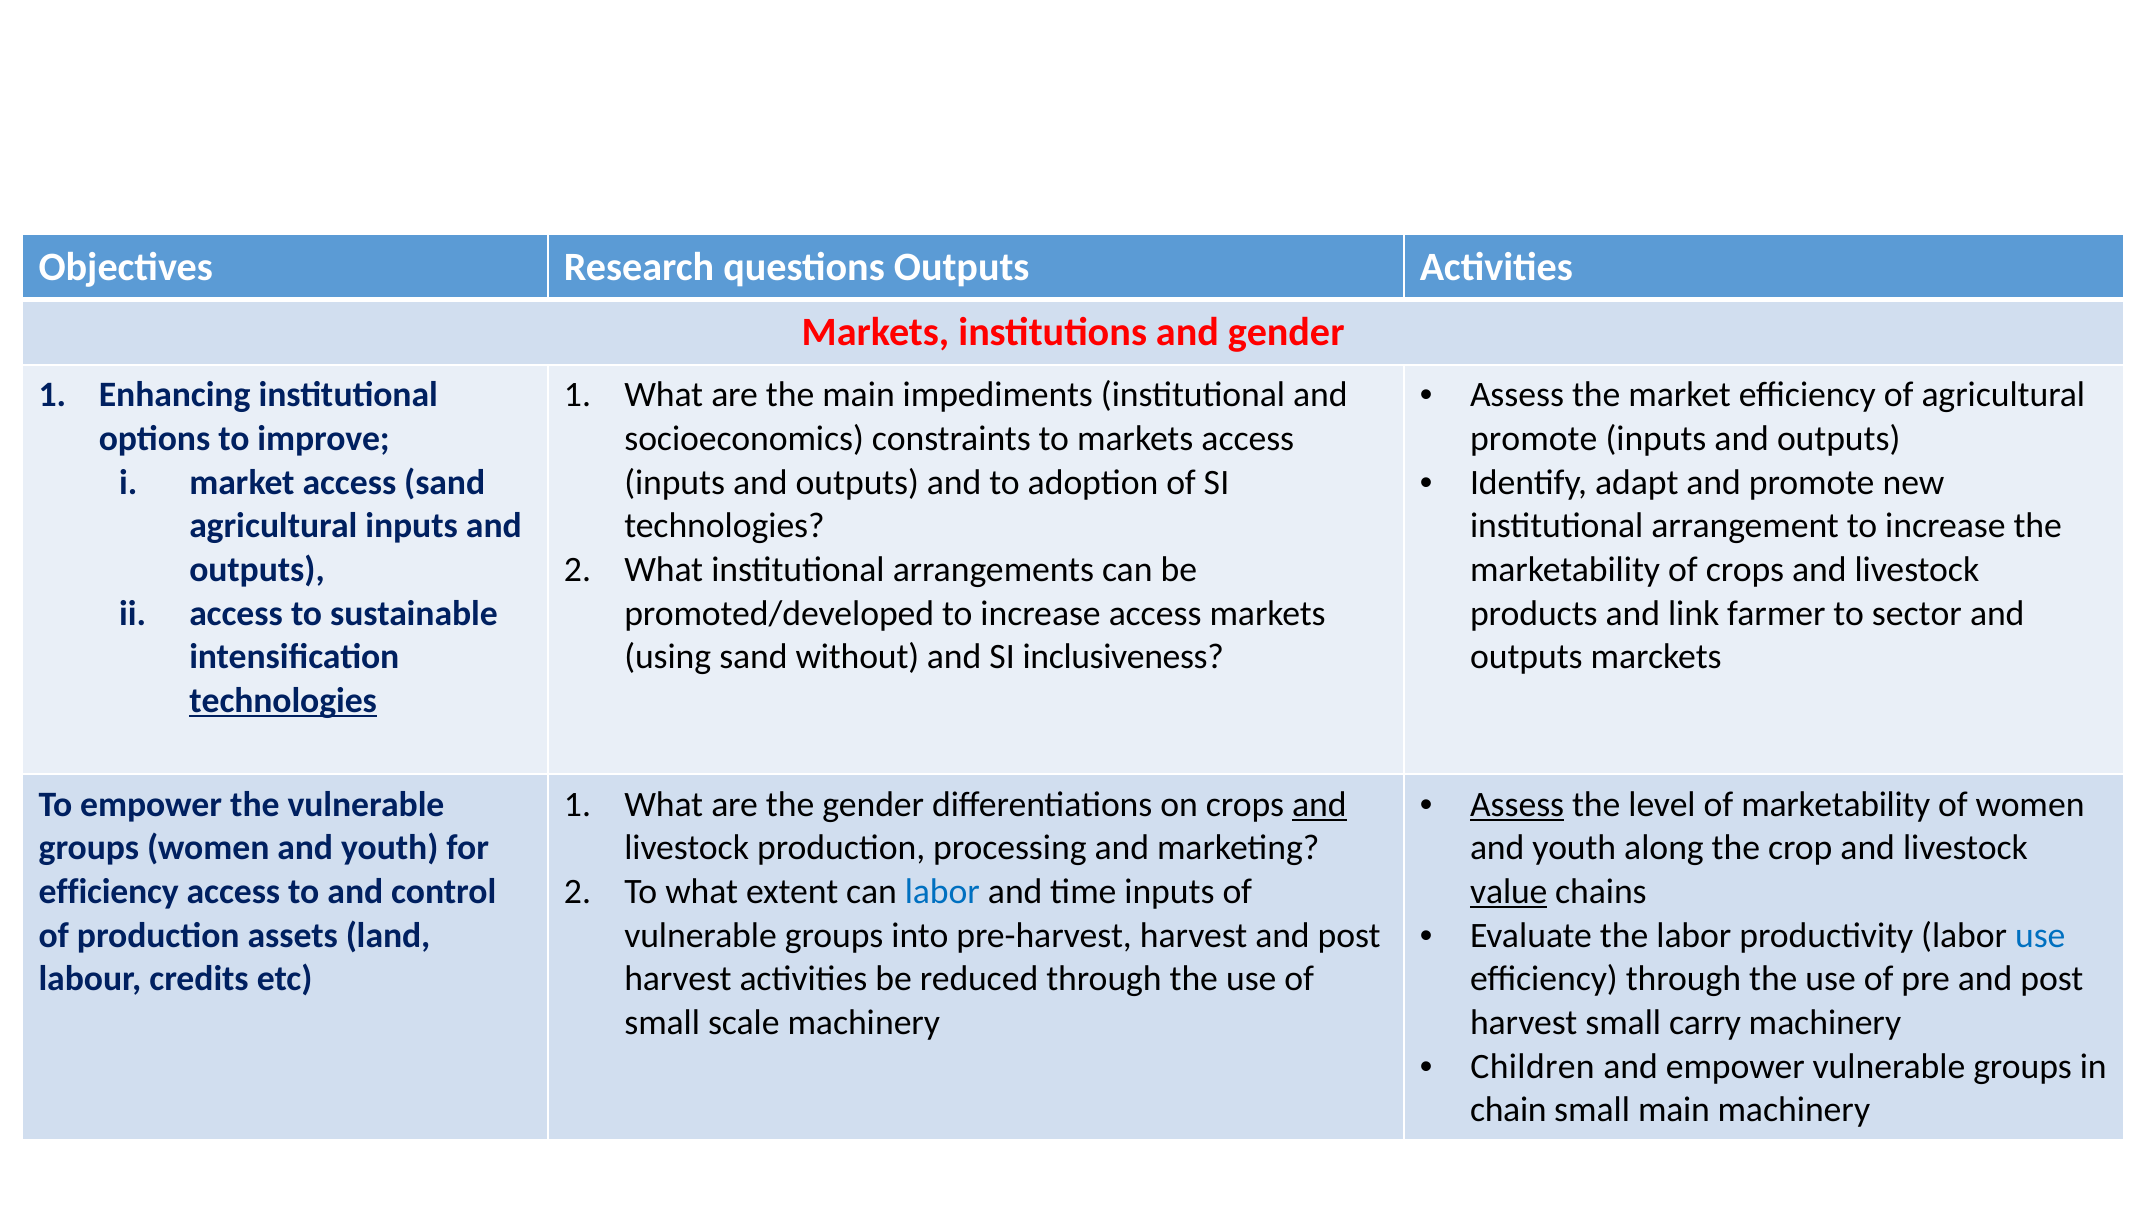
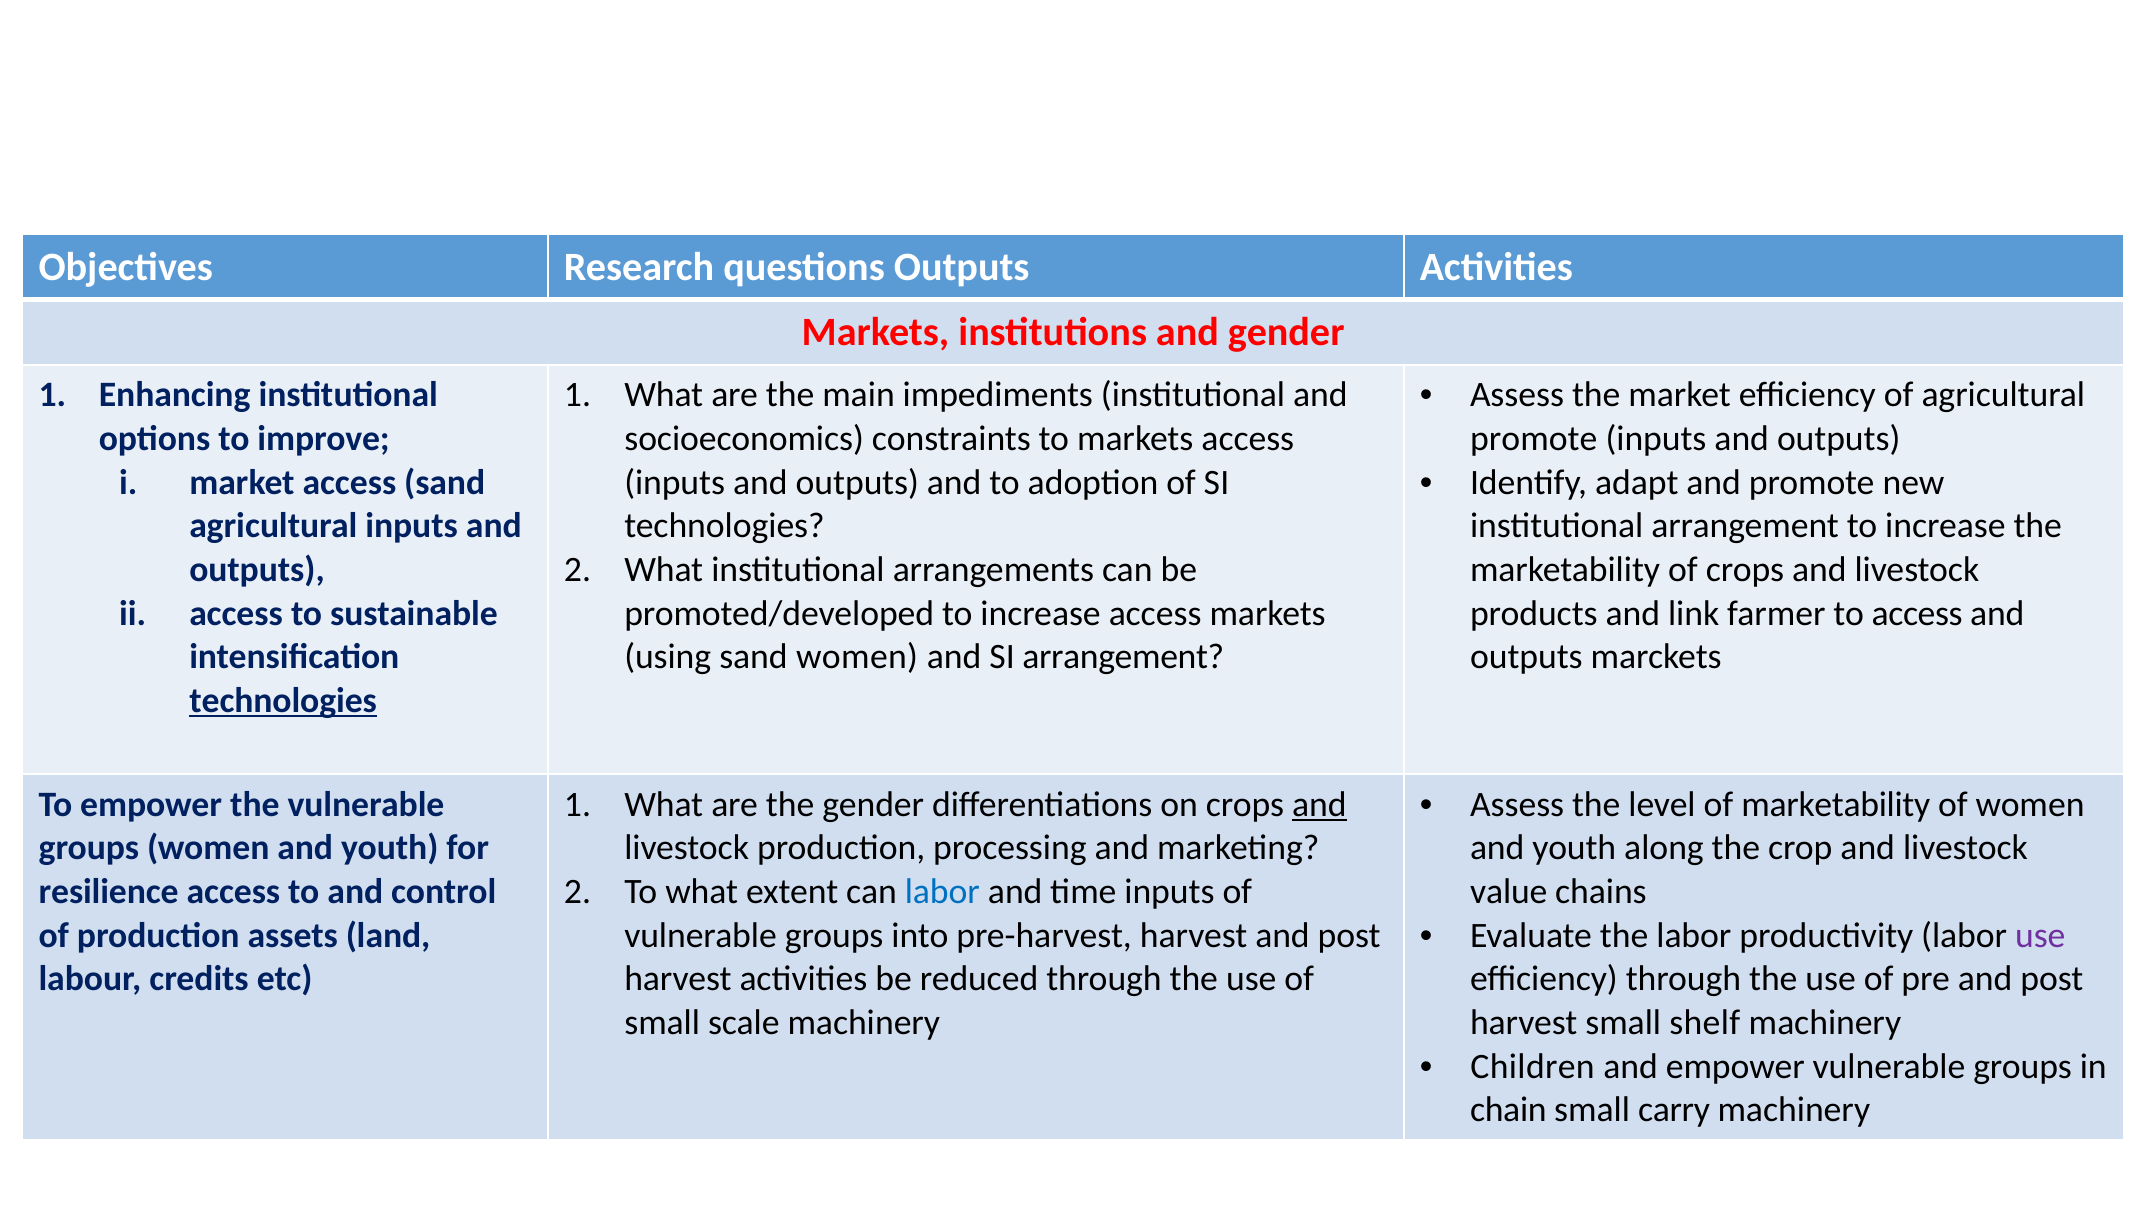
to sector: sector -> access
sand without: without -> women
SI inclusiveness: inclusiveness -> arrangement
Assess at (1517, 804) underline: present -> none
efficiency at (109, 892): efficiency -> resilience
value underline: present -> none
use at (2040, 935) colour: blue -> purple
carry: carry -> shelf
small main: main -> carry
